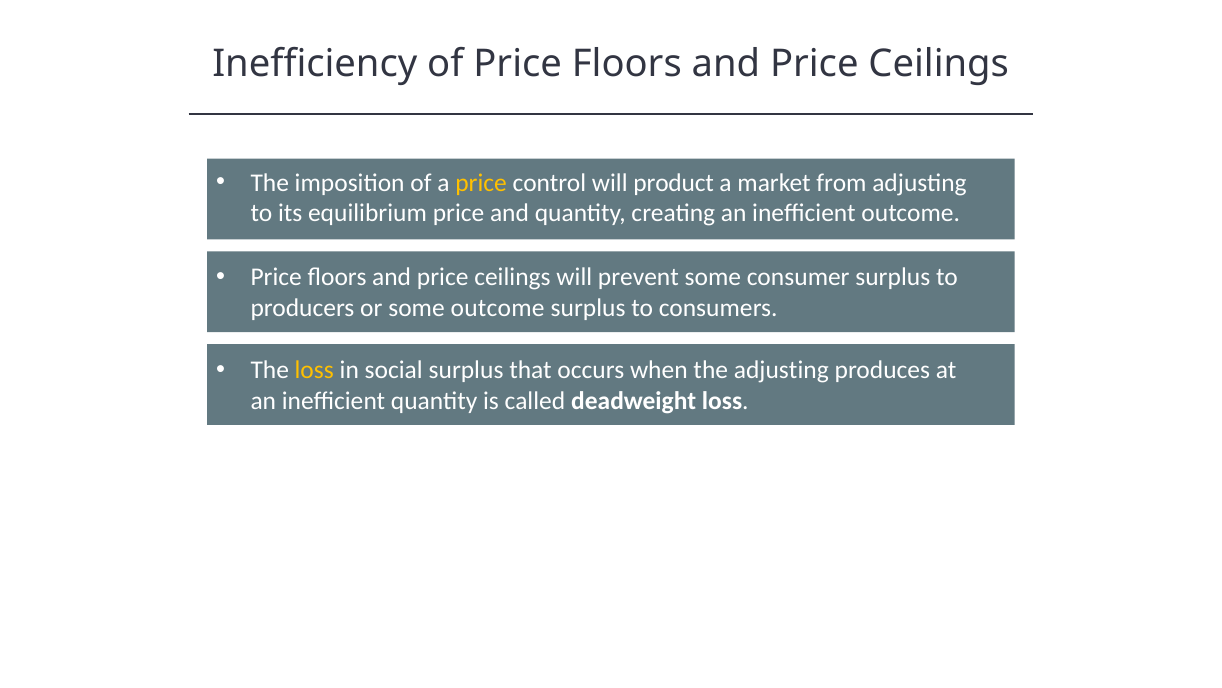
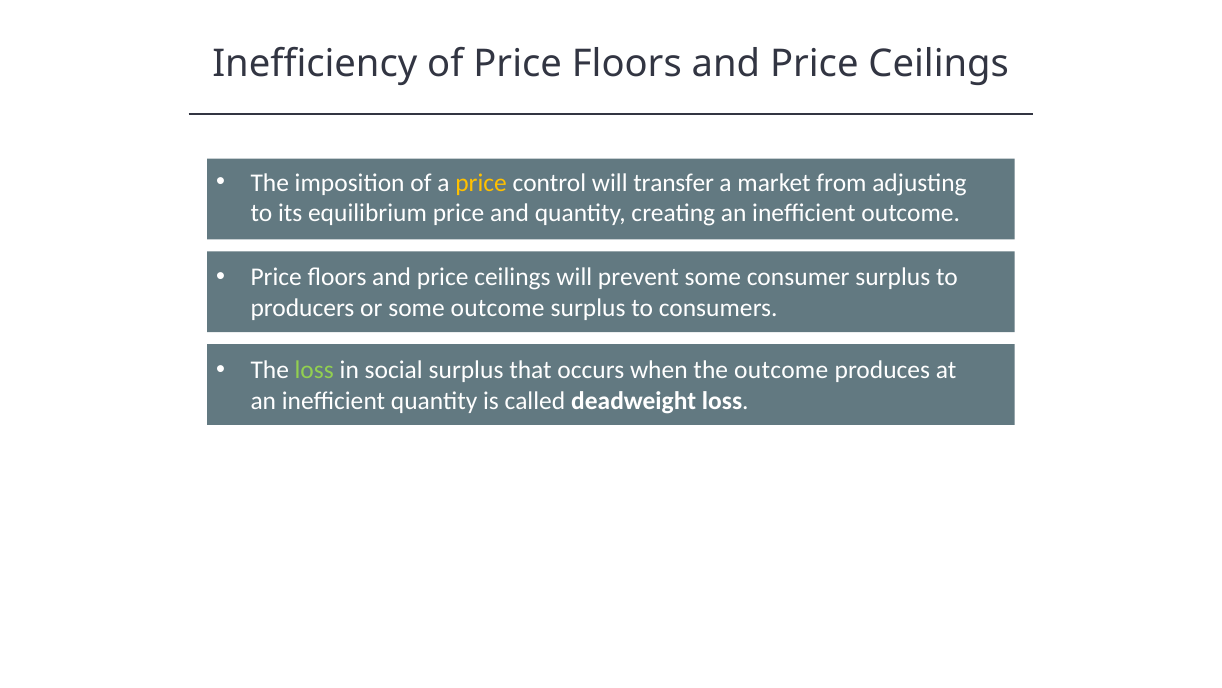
product: product -> transfer
loss at (314, 370) colour: yellow -> light green
the adjusting: adjusting -> outcome
